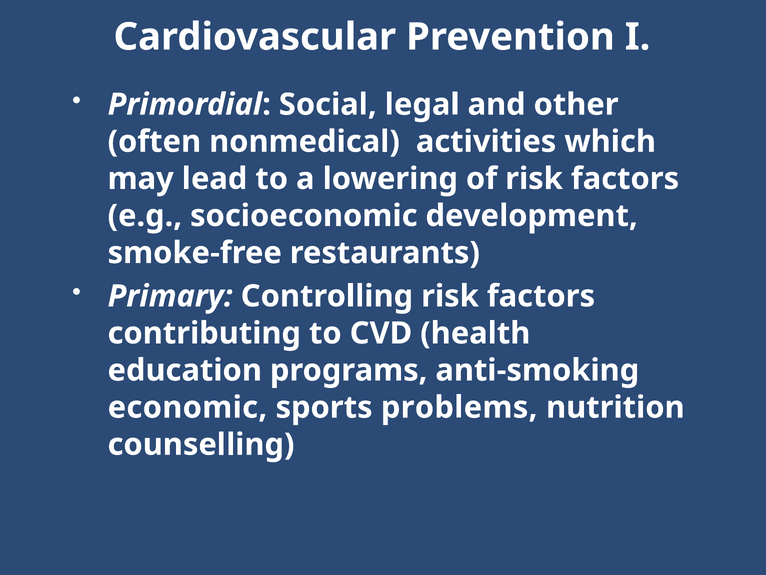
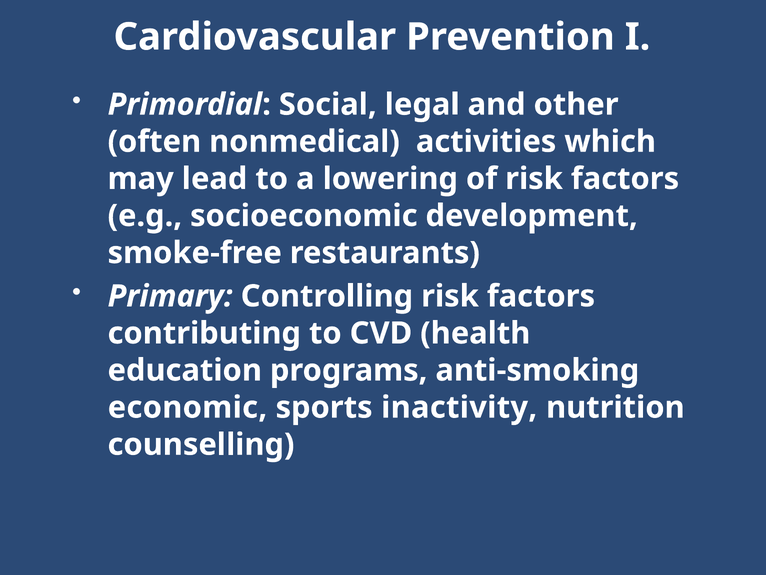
problems: problems -> inactivity
